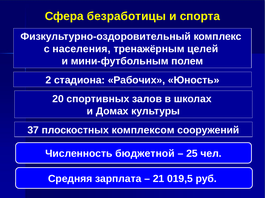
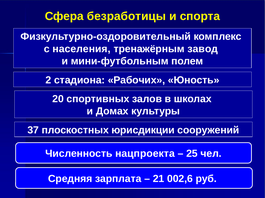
целей: целей -> завод
комплексом: комплексом -> юрисдикции
бюджетной: бюджетной -> нацпроекта
019,5: 019,5 -> 002,6
